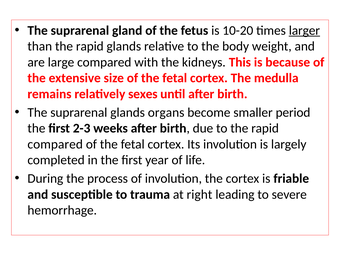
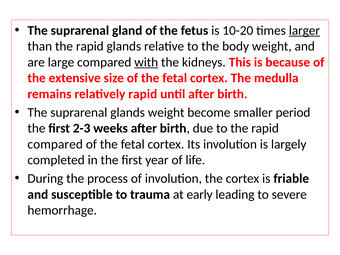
with underline: none -> present
relatively sexes: sexes -> rapid
glands organs: organs -> weight
right: right -> early
